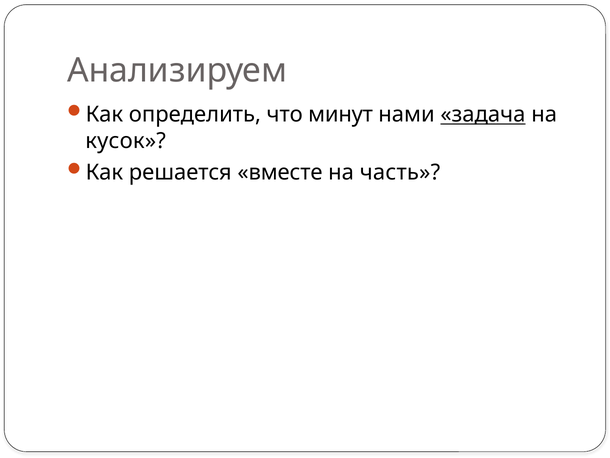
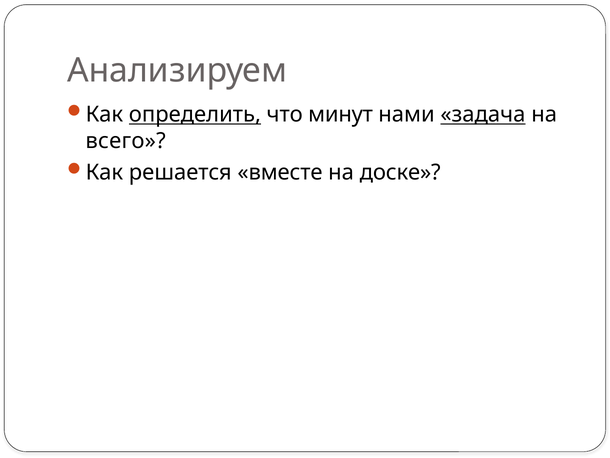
определить underline: none -> present
кусок: кусок -> всего
часть: часть -> доске
